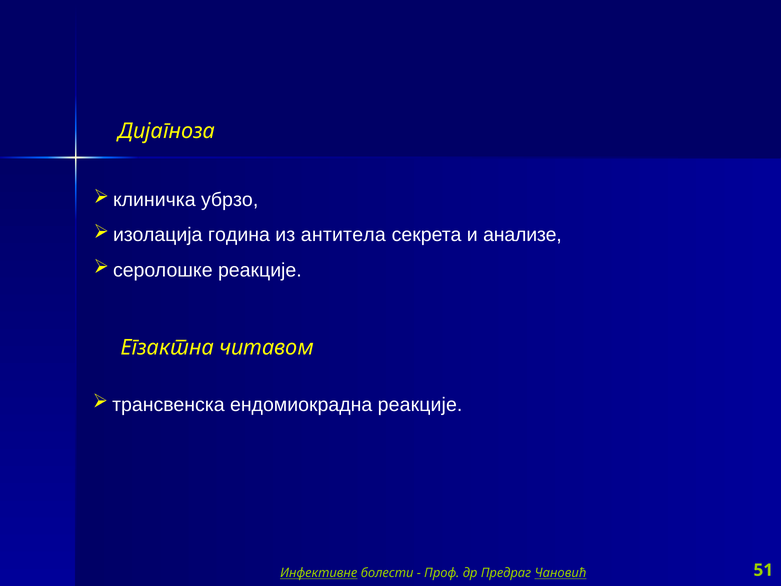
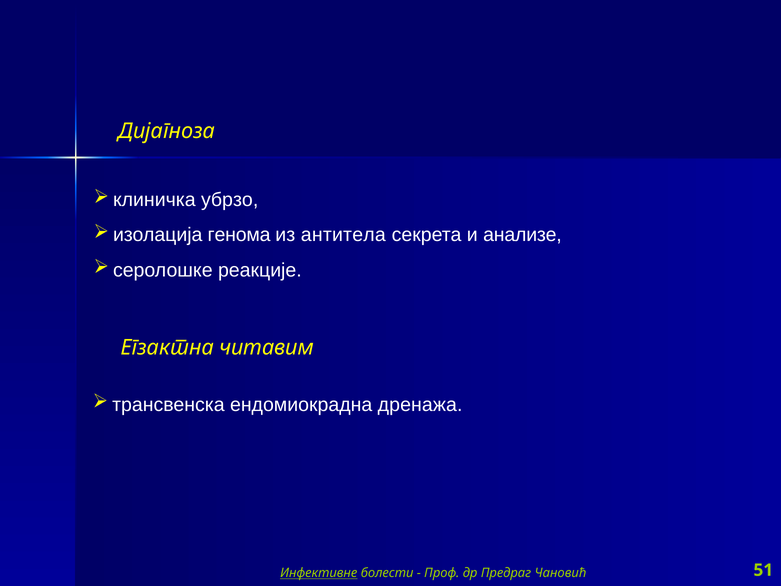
година: година -> генома
читавом: читавом -> читавим
ендомиокрадна реакције: реакције -> дренажа
Чановић underline: present -> none
